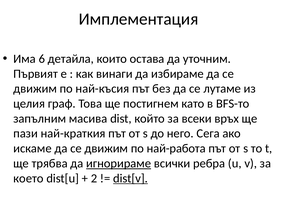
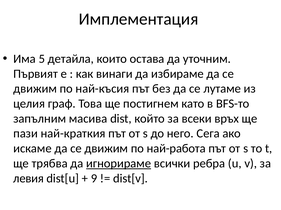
6: 6 -> 5
което: което -> левия
2: 2 -> 9
dist[v underline: present -> none
